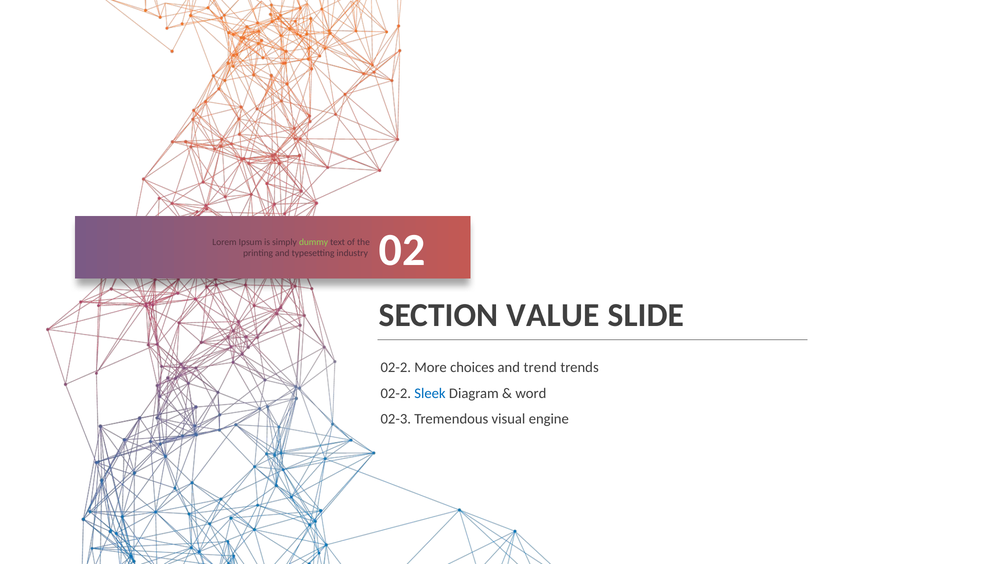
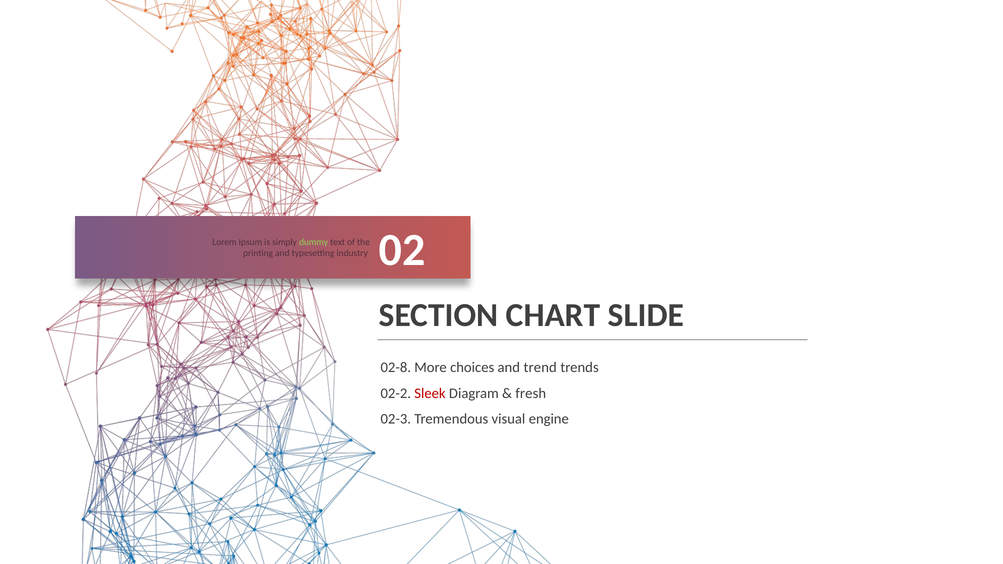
VALUE: VALUE -> CHART
02-2 at (396, 367): 02-2 -> 02-8
Sleek colour: blue -> red
word: word -> fresh
